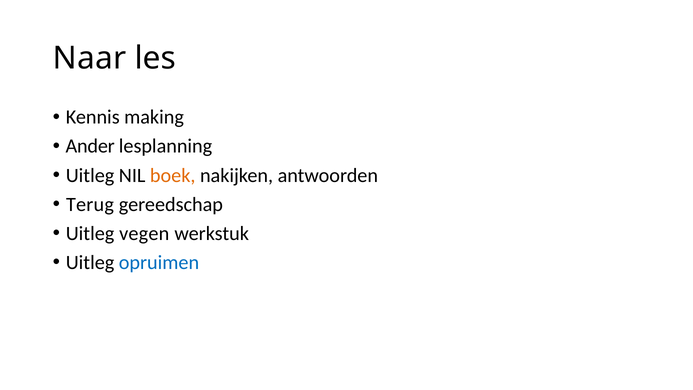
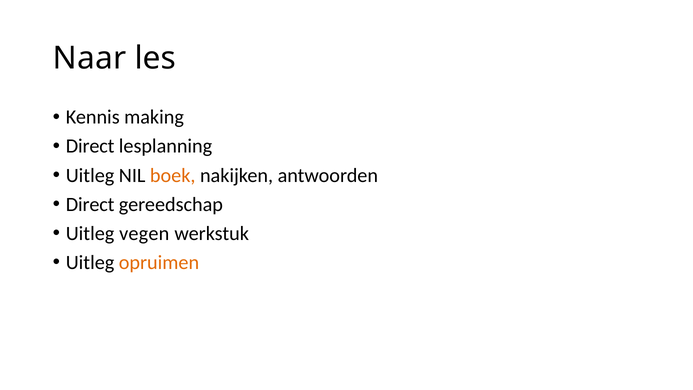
Ander at (90, 146): Ander -> Direct
Terug at (90, 204): Terug -> Direct
opruimen colour: blue -> orange
